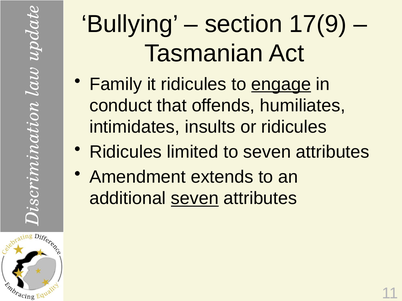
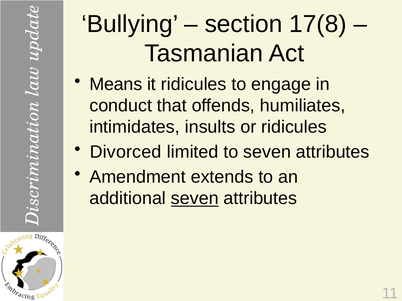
17(9: 17(9 -> 17(8
Family: Family -> Means
engage underline: present -> none
Ridicules at (126, 152): Ridicules -> Divorced
